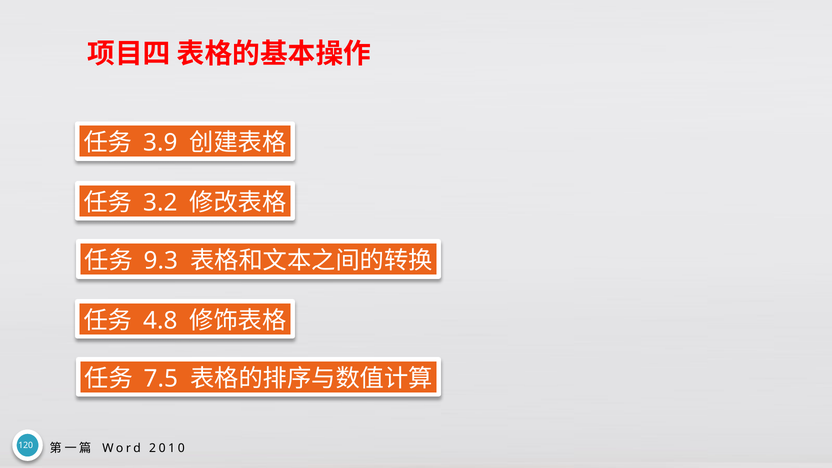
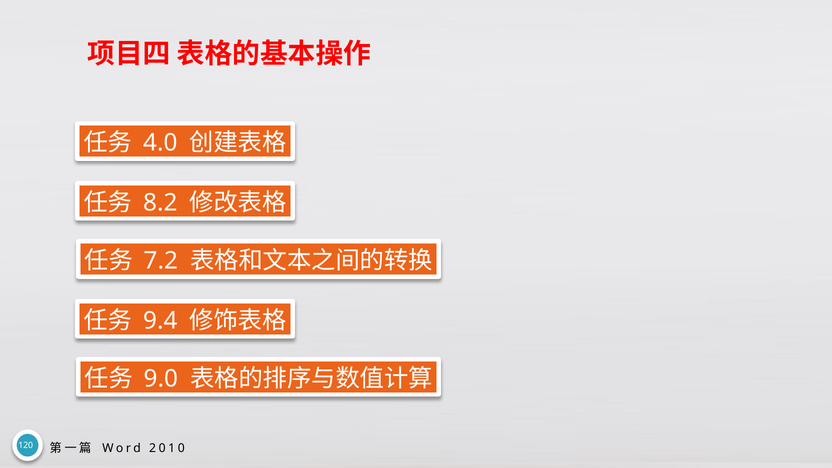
3.9: 3.9 -> 4.0
3.2: 3.2 -> 8.2
9.3: 9.3 -> 7.2
4.8: 4.8 -> 9.4
7.5: 7.5 -> 9.0
